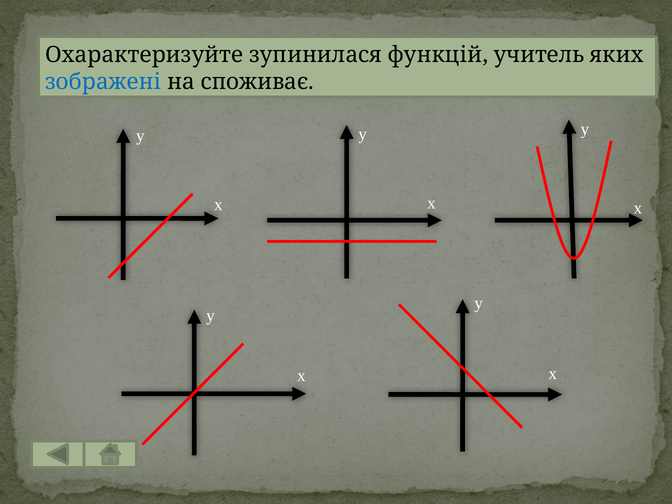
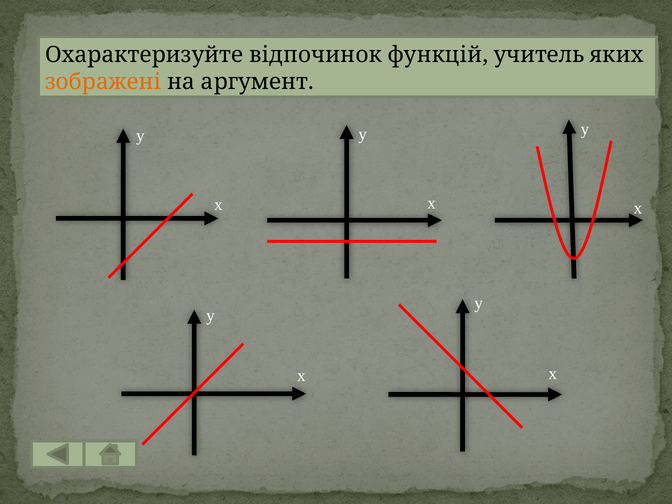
зупинилася: зупинилася -> відпочинок
зображені colour: blue -> orange
споживає: споживає -> аргумент
